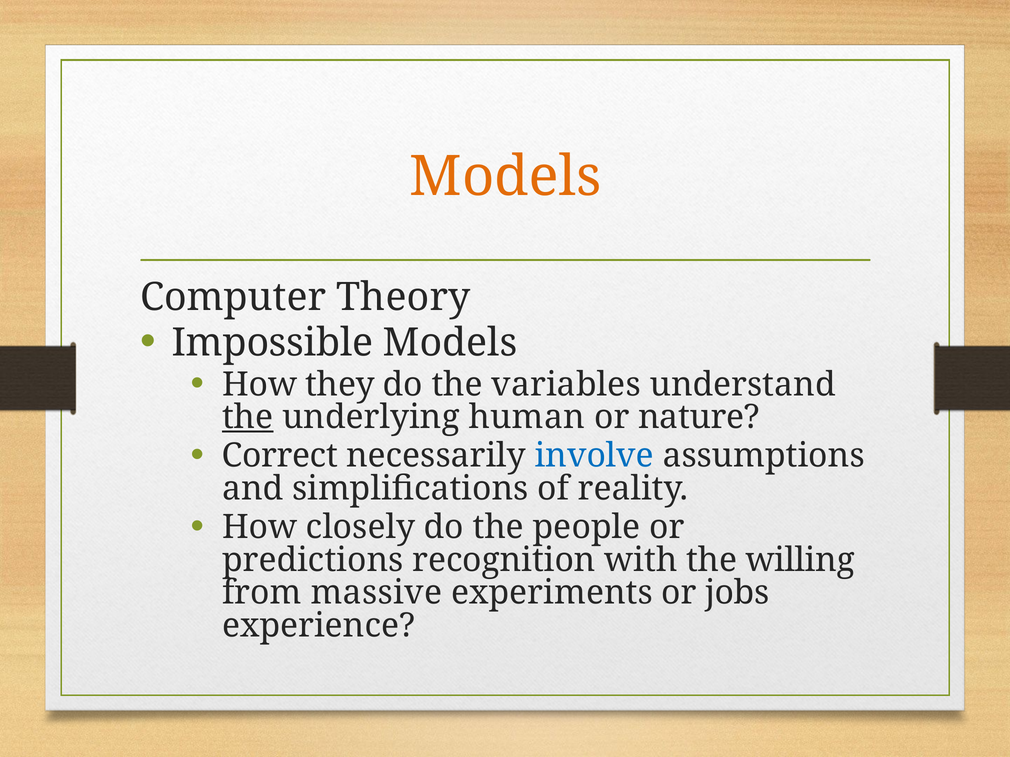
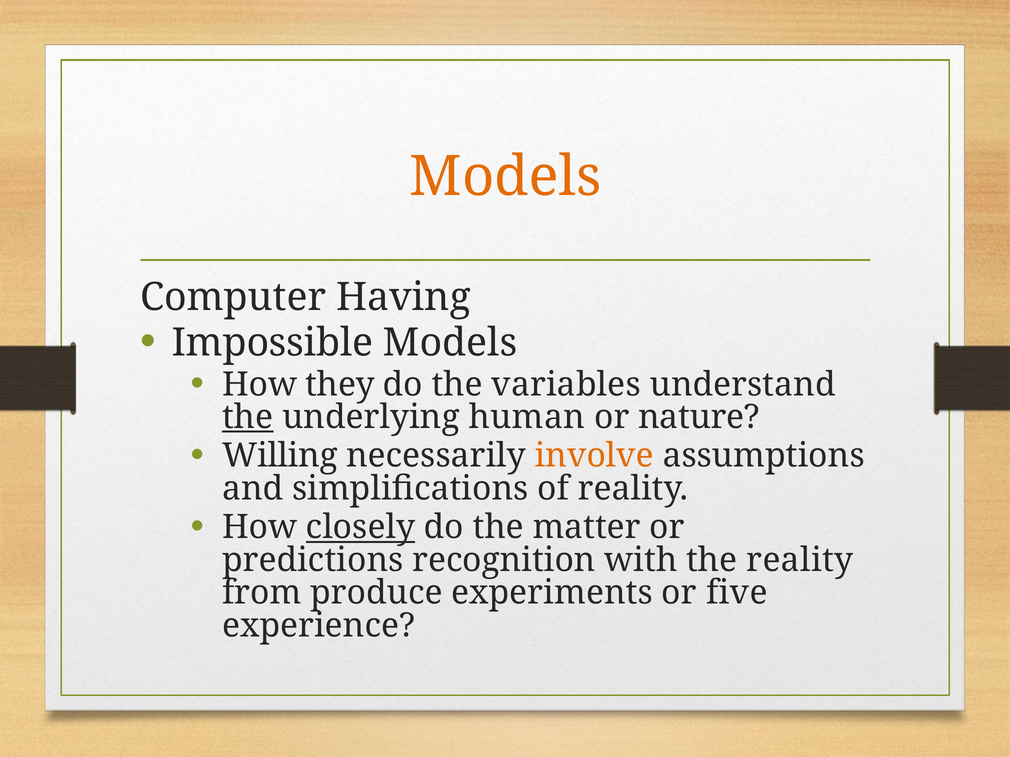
Theory: Theory -> Having
Correct: Correct -> Willing
involve colour: blue -> orange
closely underline: none -> present
people: people -> matter
the willing: willing -> reality
massive: massive -> produce
jobs: jobs -> five
